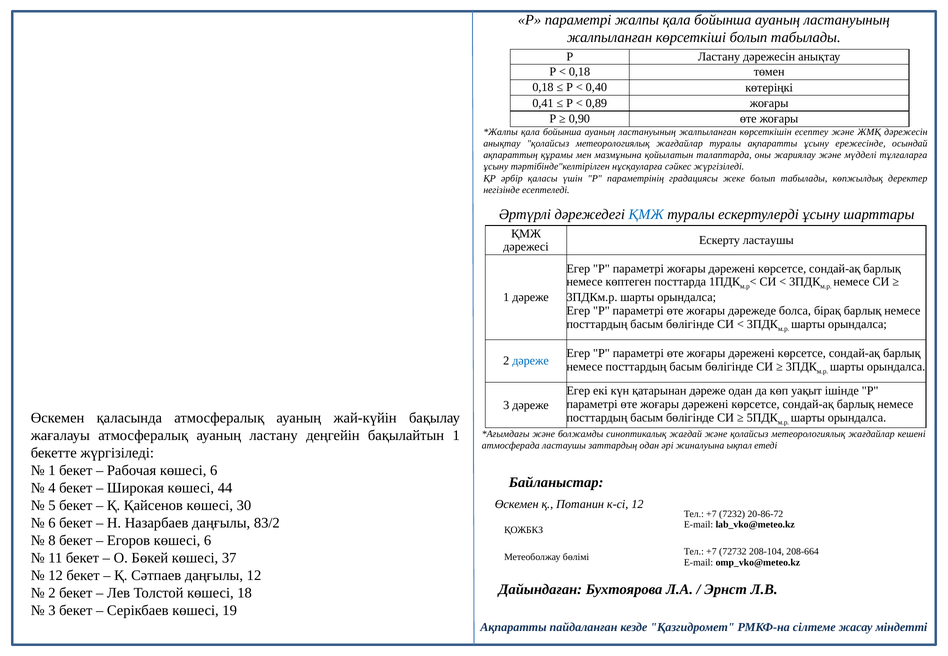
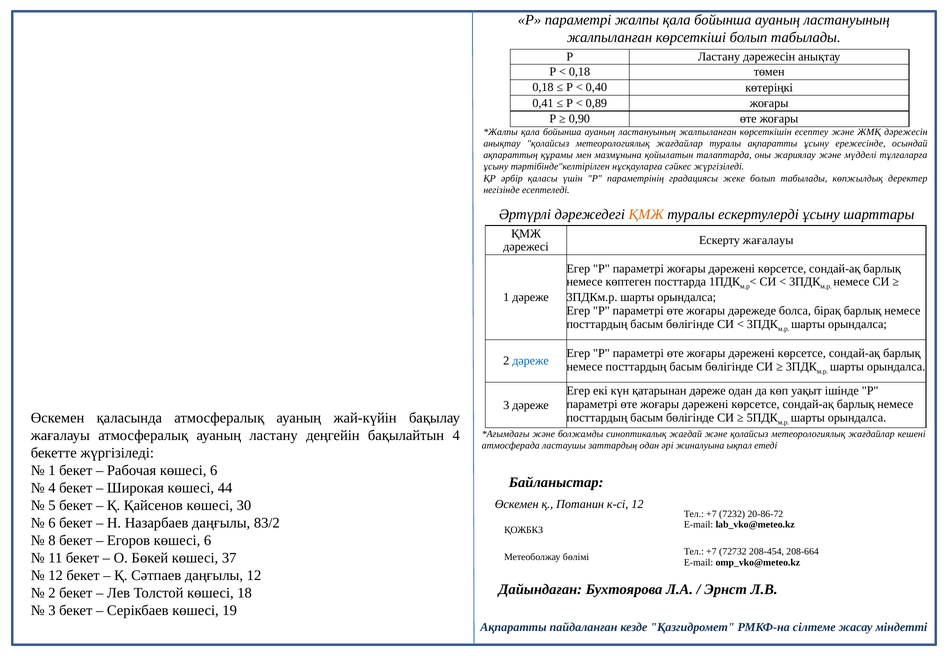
ҚМЖ at (646, 215) colour: blue -> orange
Ескерту ластаушы: ластаушы -> жағалауы
бақылайтын 1: 1 -> 4
208-104: 208-104 -> 208-454
